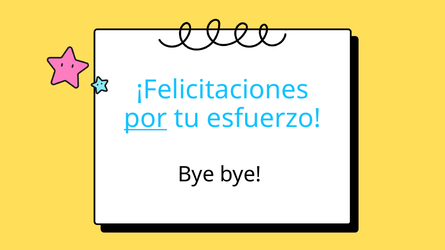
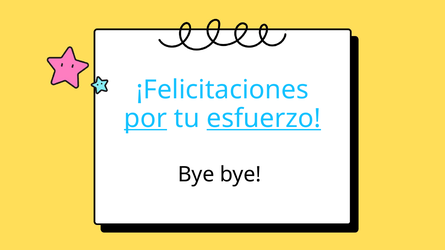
esfuerzo underline: none -> present
